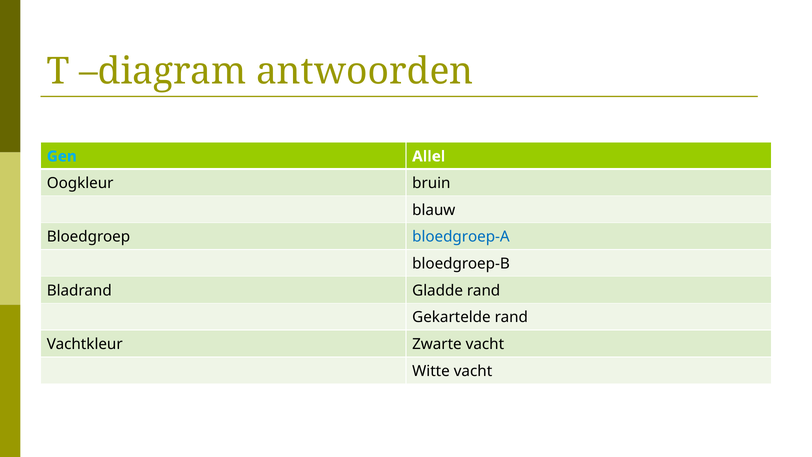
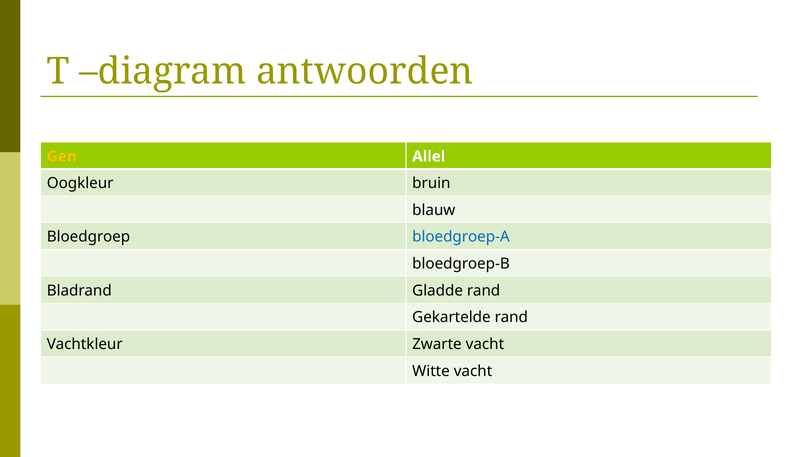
Gen colour: light blue -> yellow
